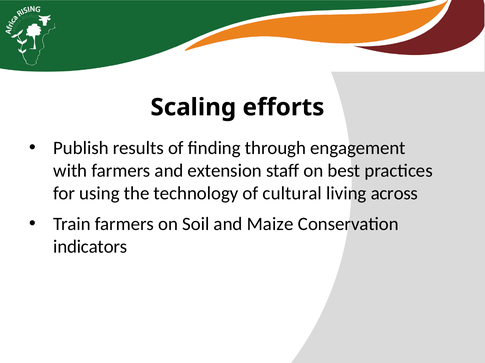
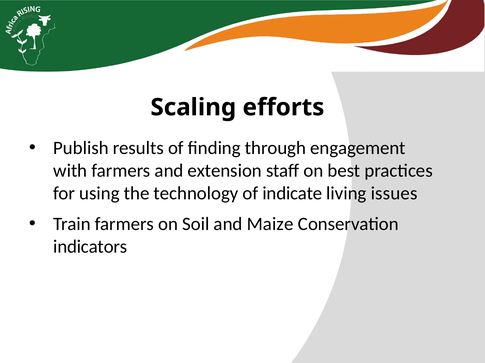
cultural: cultural -> indicate
across: across -> issues
